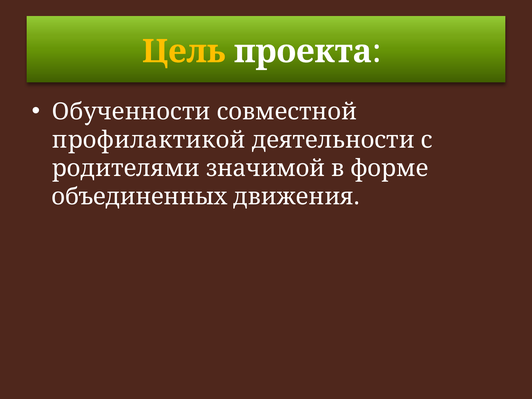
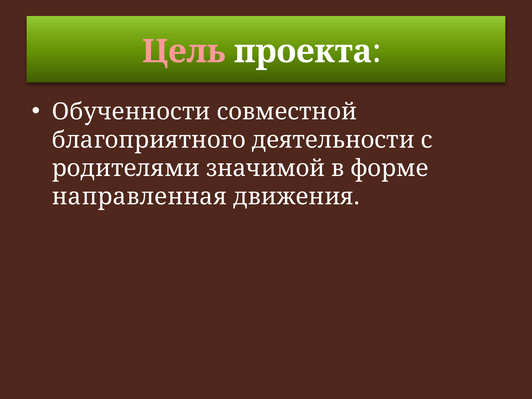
Цель colour: yellow -> pink
профилактикой: профилактикой -> благоприятного
объединенных: объединенных -> направленная
